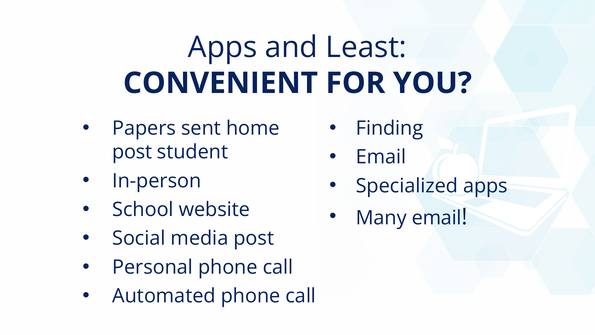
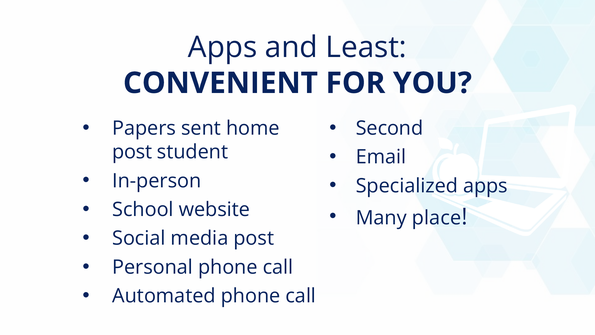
Finding: Finding -> Second
Many email: email -> place
